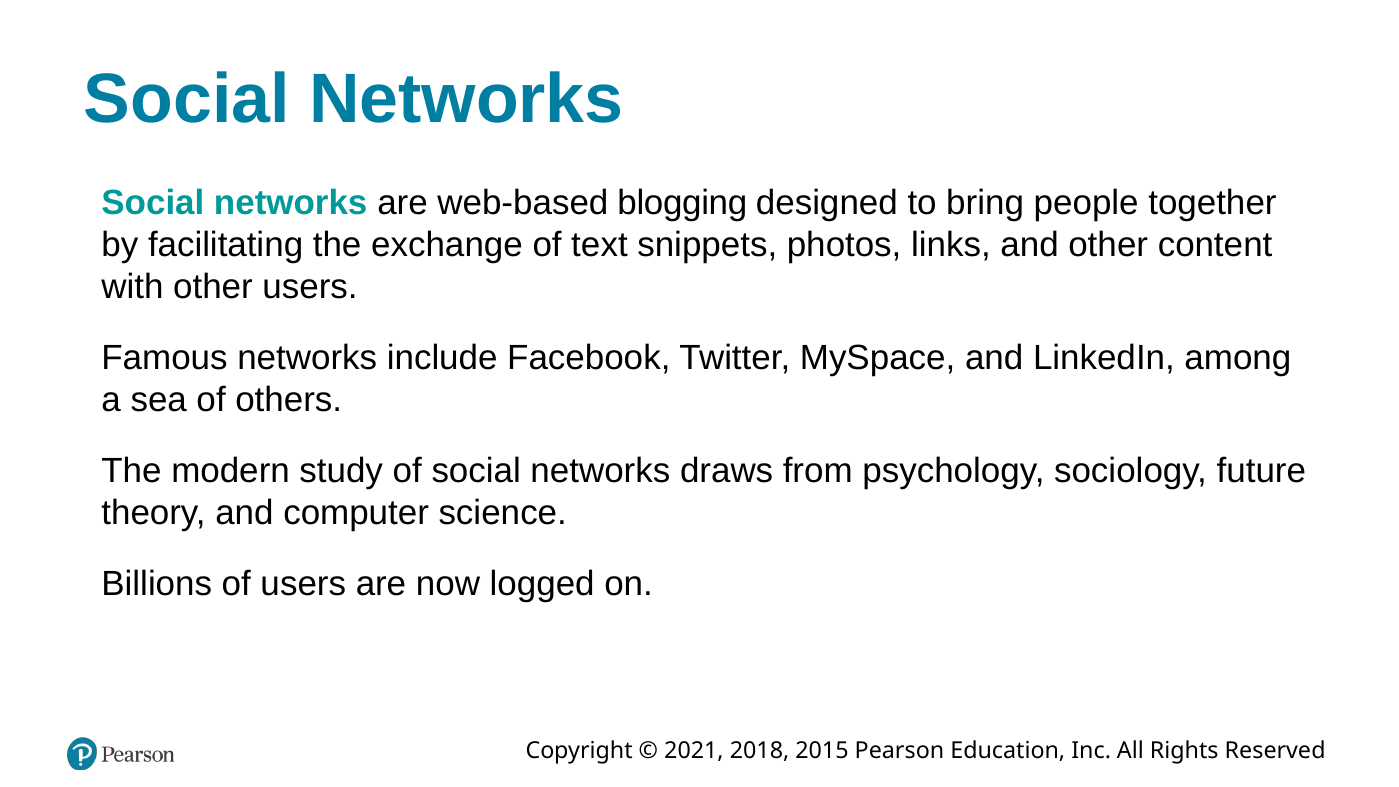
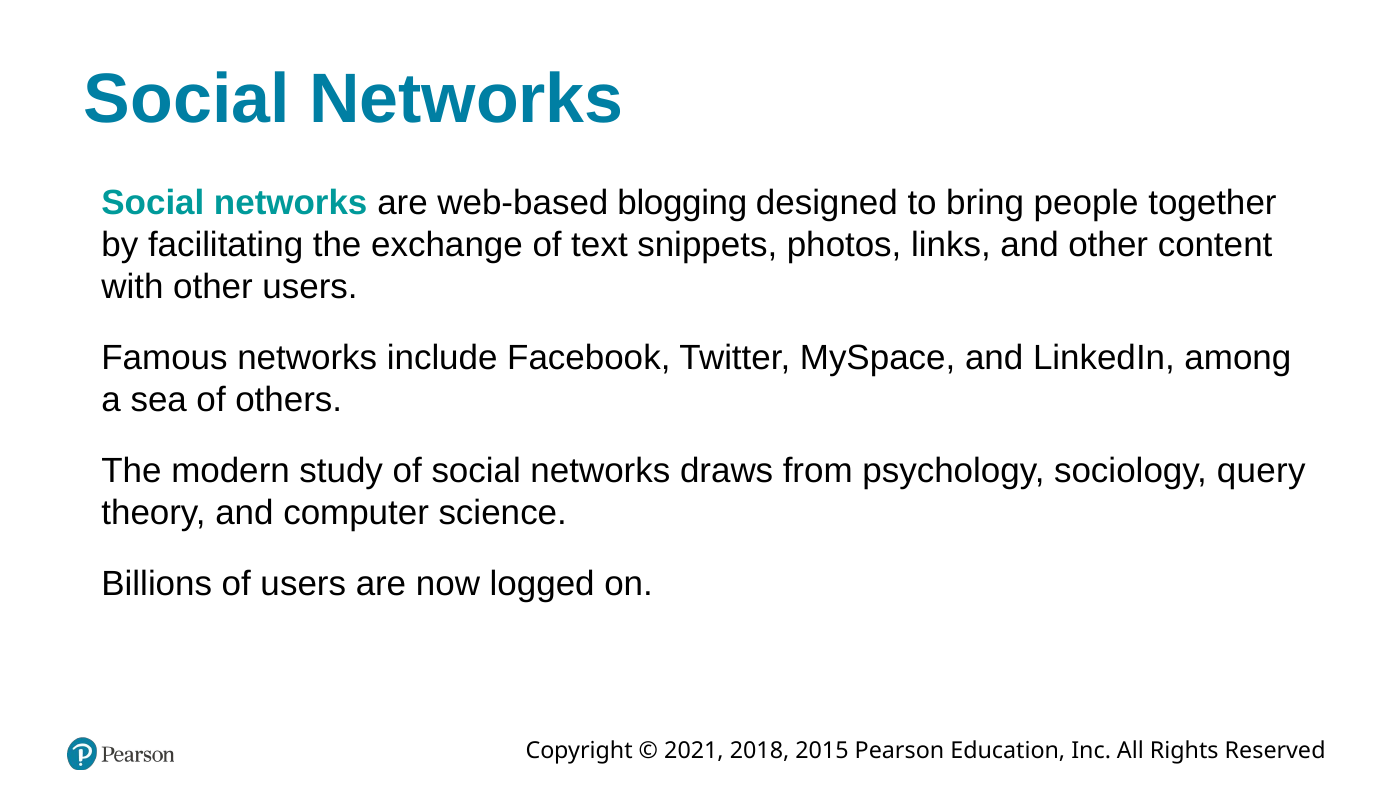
future: future -> query
